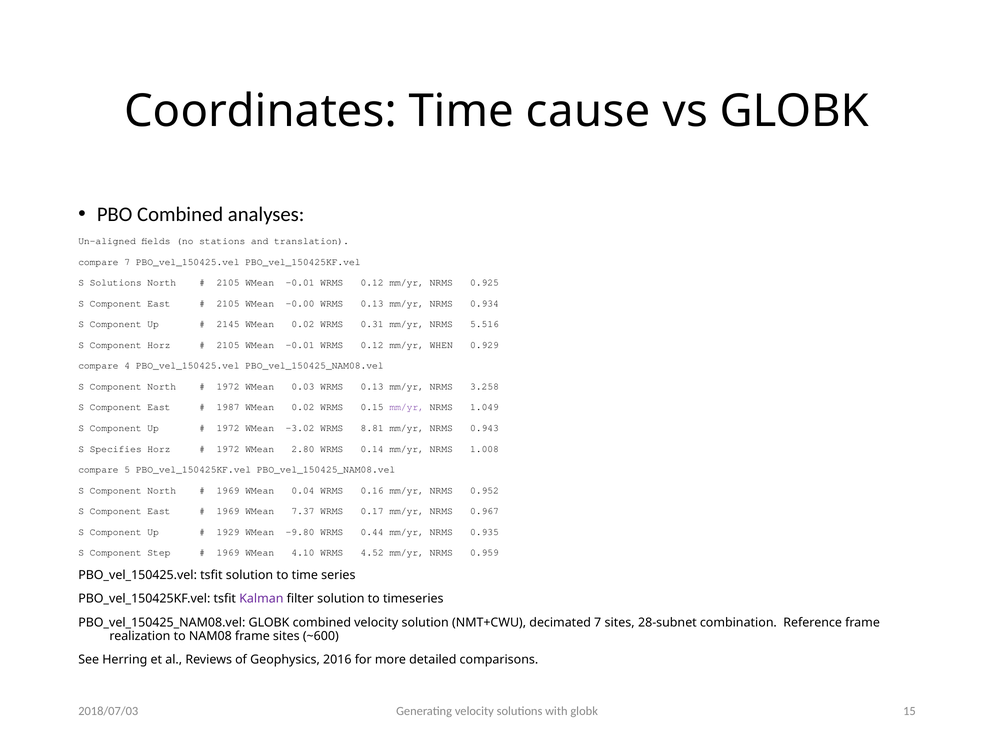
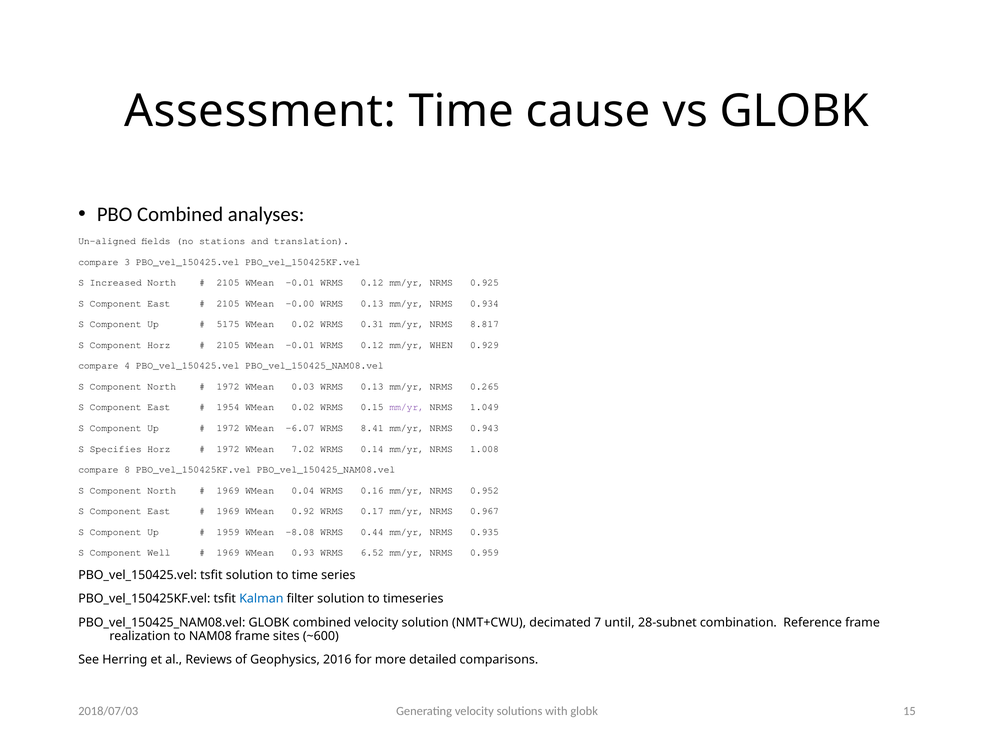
Coordinates: Coordinates -> Assessment
compare 7: 7 -> 3
S Solutions: Solutions -> Increased
2145: 2145 -> 5175
5.516: 5.516 -> 8.817
3.258: 3.258 -> 0.265
1987: 1987 -> 1954
-3.02: -3.02 -> -6.07
8.81: 8.81 -> 8.41
2.80: 2.80 -> 7.02
5: 5 -> 8
7.37: 7.37 -> 0.92
1929: 1929 -> 1959
-9.80: -9.80 -> -8.08
Step: Step -> Well
4.10: 4.10 -> 0.93
4.52: 4.52 -> 6.52
Kalman colour: purple -> blue
7 sites: sites -> until
